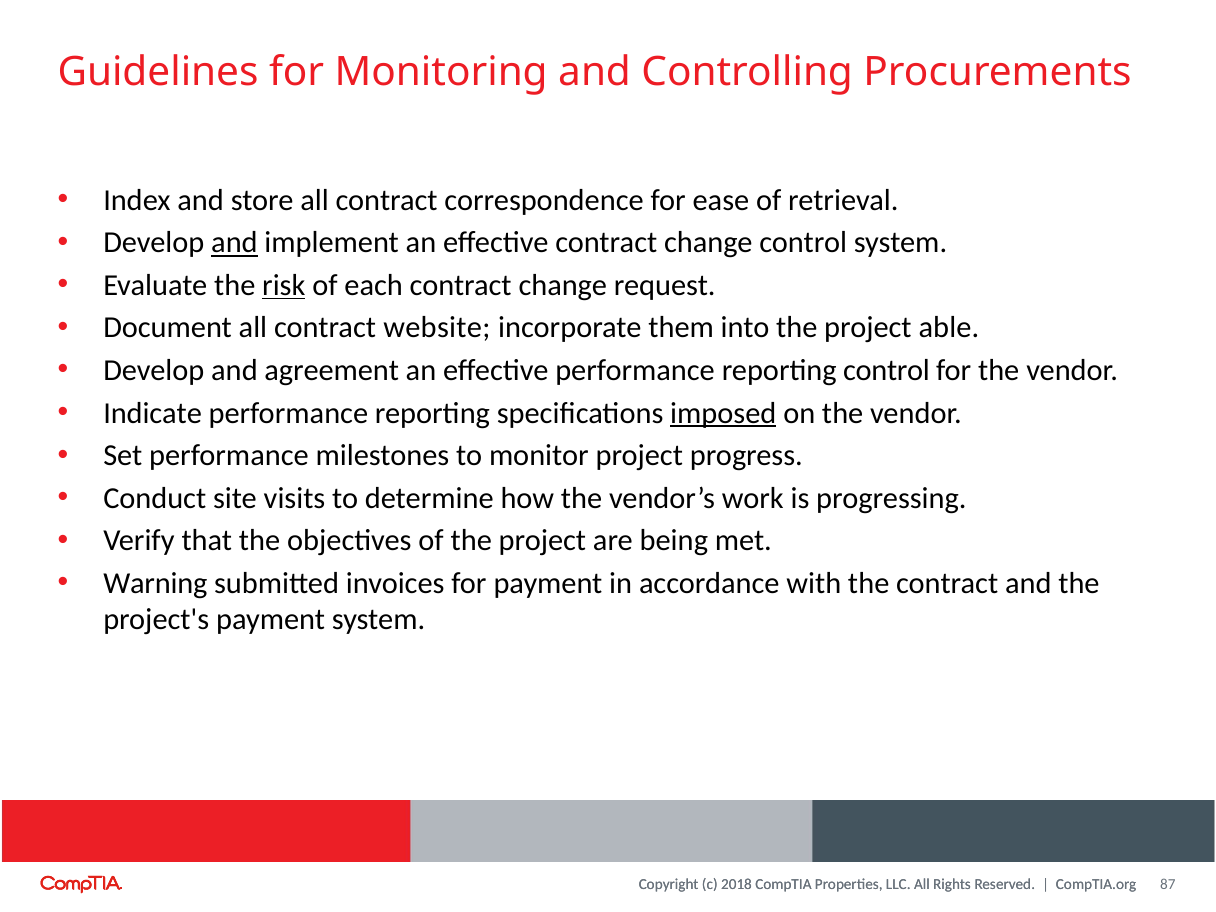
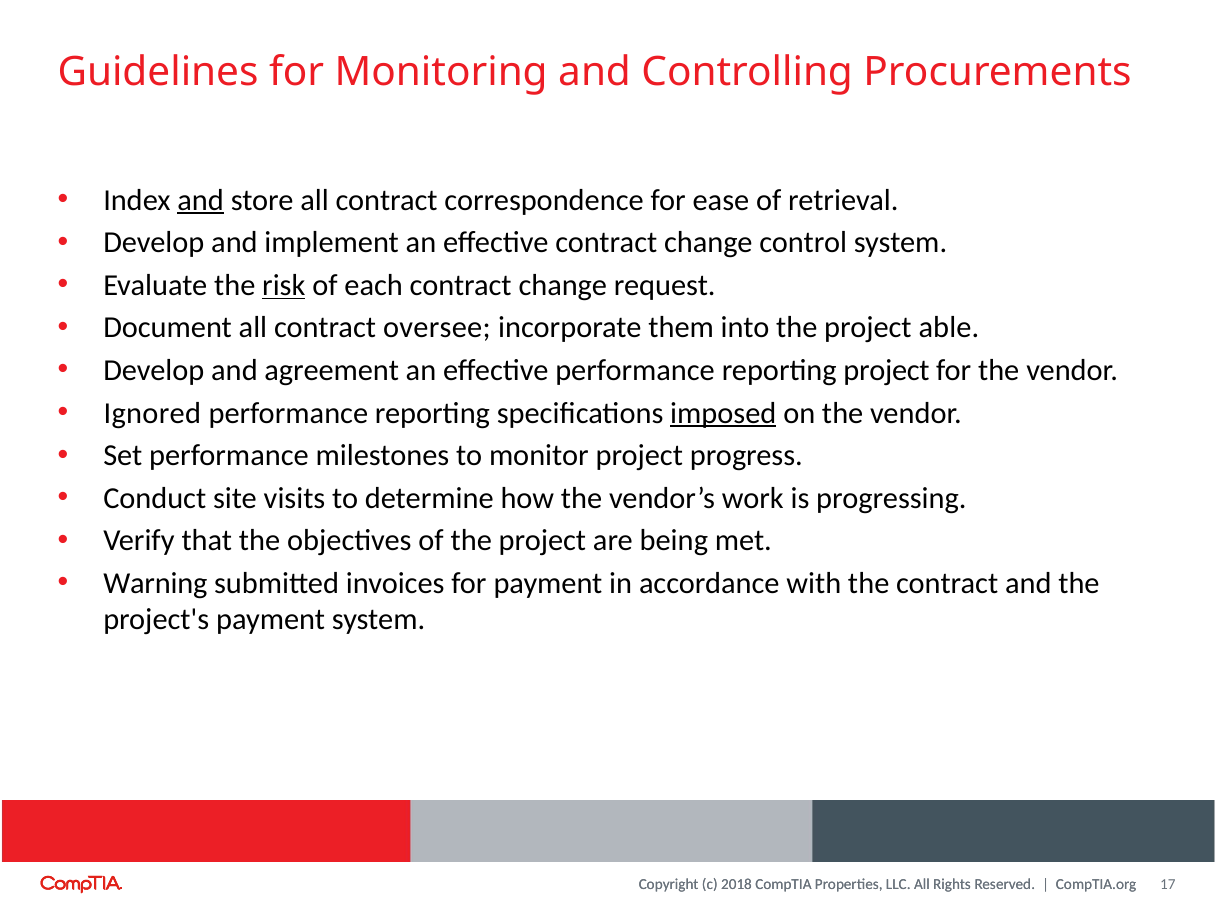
and at (201, 200) underline: none -> present
and at (234, 243) underline: present -> none
website: website -> oversee
reporting control: control -> project
Indicate: Indicate -> Ignored
87: 87 -> 17
